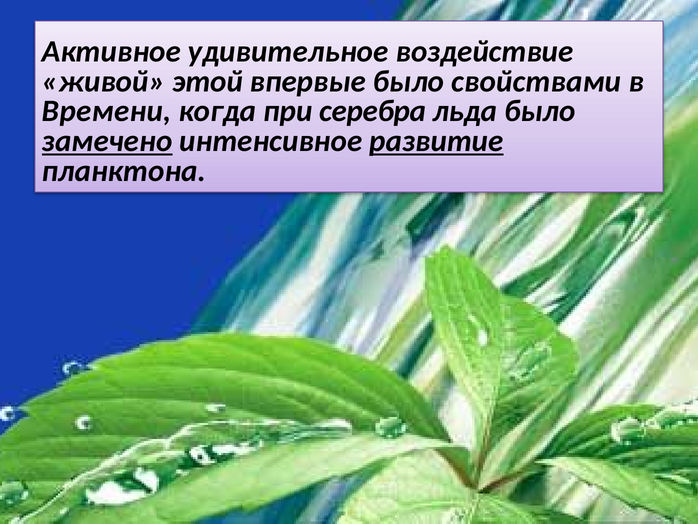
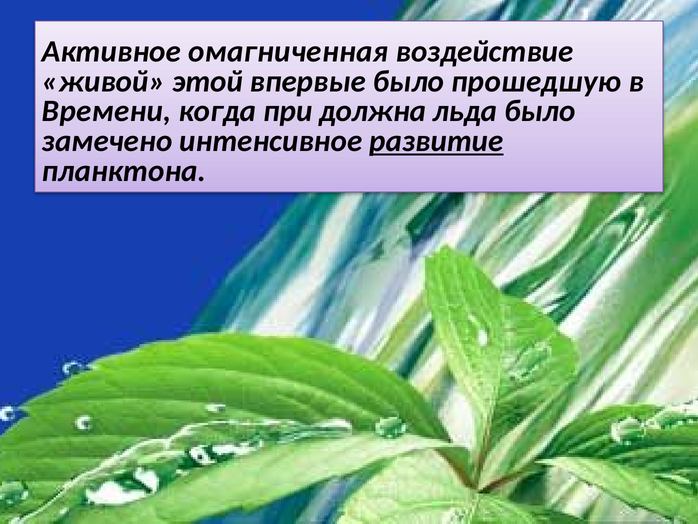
удивительное: удивительное -> омагниченная
свойствами: свойствами -> прошедшую
серебра: серебра -> должна
замечено underline: present -> none
